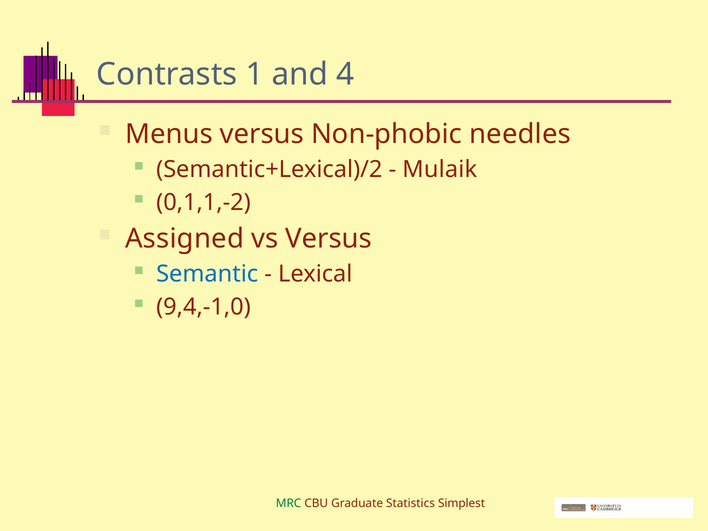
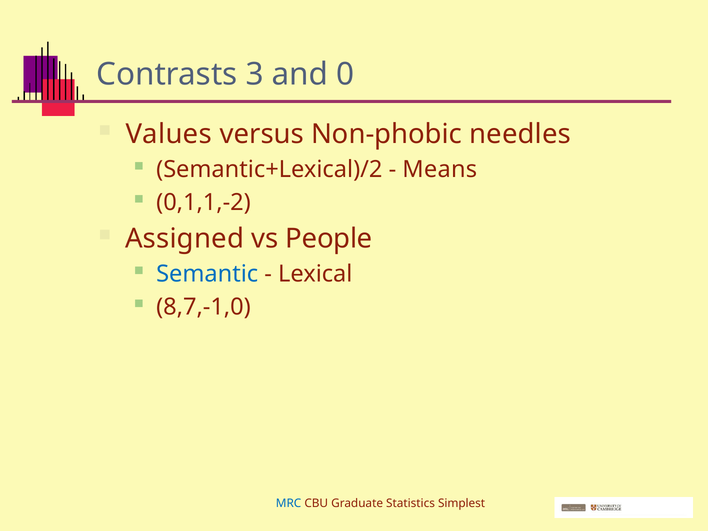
1: 1 -> 3
4: 4 -> 0
Menus: Menus -> Values
Mulaik: Mulaik -> Means
vs Versus: Versus -> People
9,4,-1,0: 9,4,-1,0 -> 8,7,-1,0
MRC colour: green -> blue
